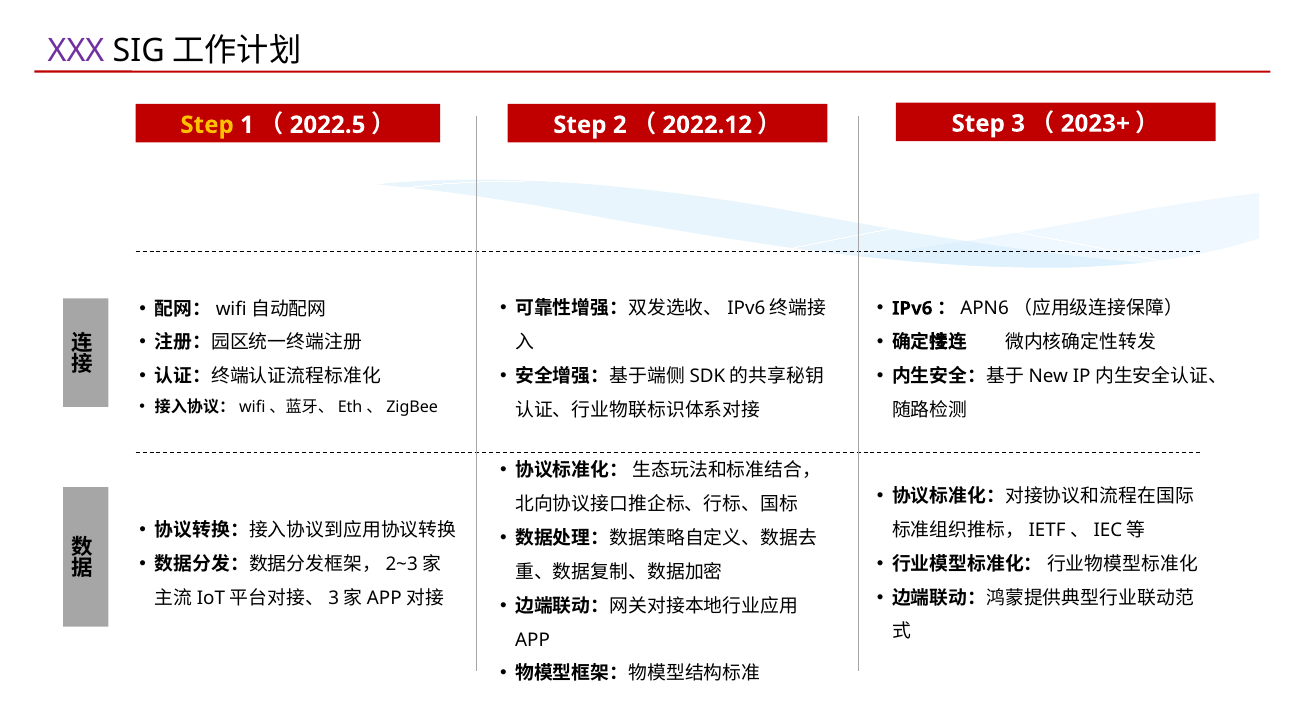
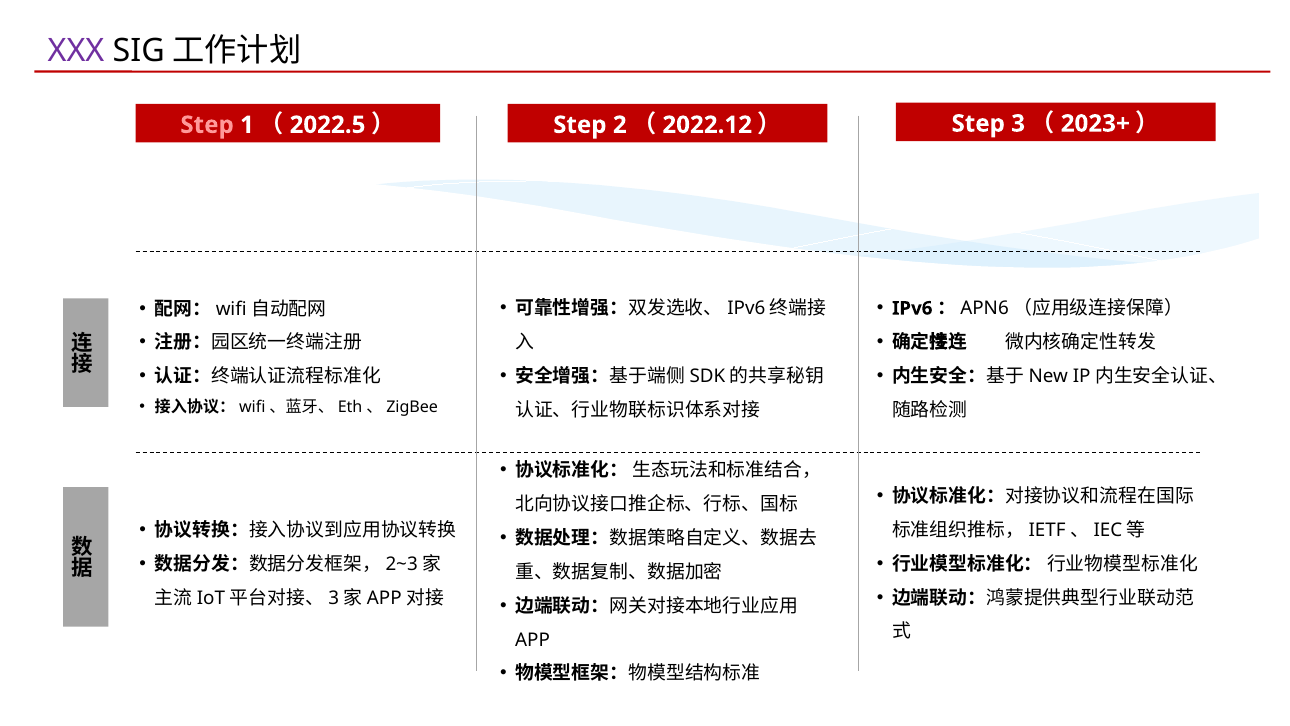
Step at (207, 125) colour: yellow -> pink
